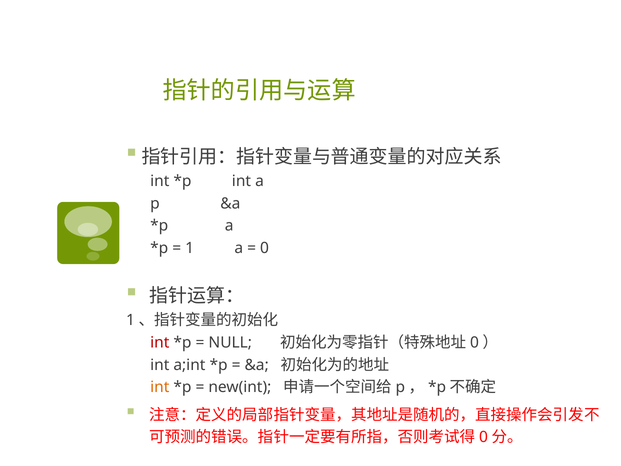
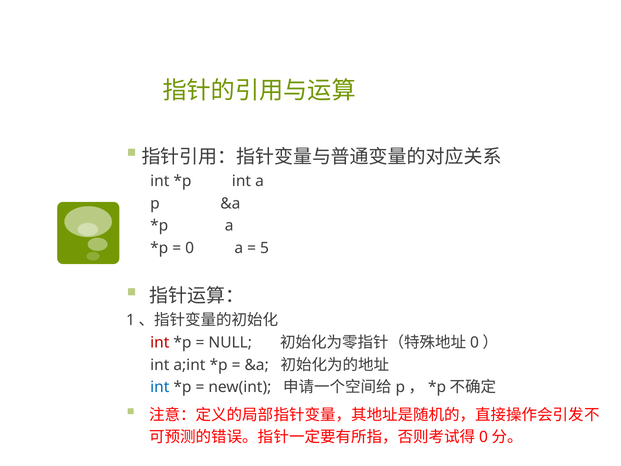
1: 1 -> 0
0: 0 -> 5
int at (160, 387) colour: orange -> blue
